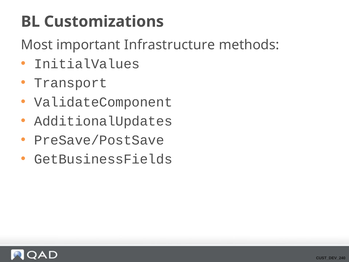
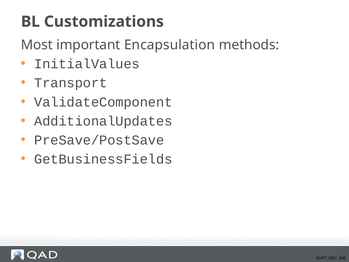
Infrastructure: Infrastructure -> Encapsulation
